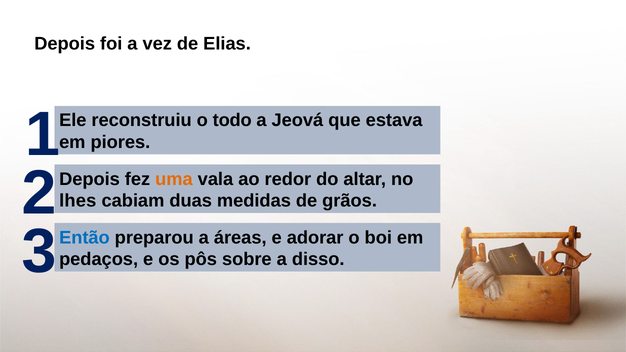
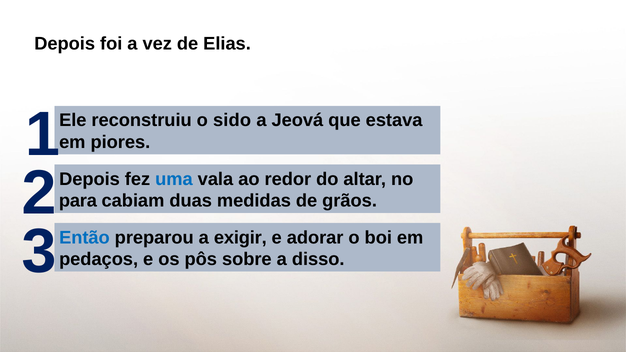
todo: todo -> sido
uma colour: orange -> blue
lhes: lhes -> para
áreas: áreas -> exigir
